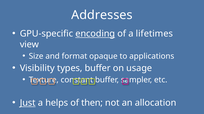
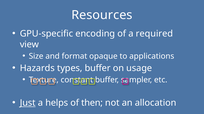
Addresses: Addresses -> Resources
encoding underline: present -> none
lifetimes: lifetimes -> required
Visibility: Visibility -> Hazards
